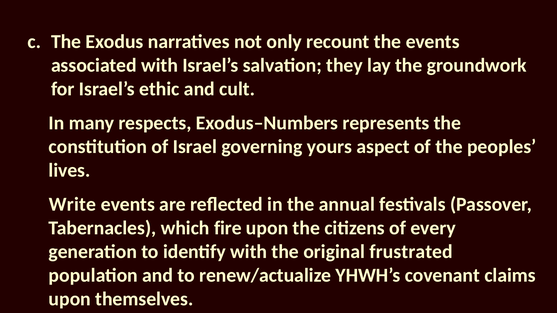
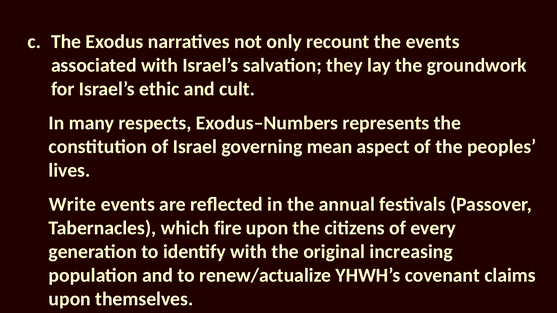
yours: yours -> mean
frustrated: frustrated -> increasing
